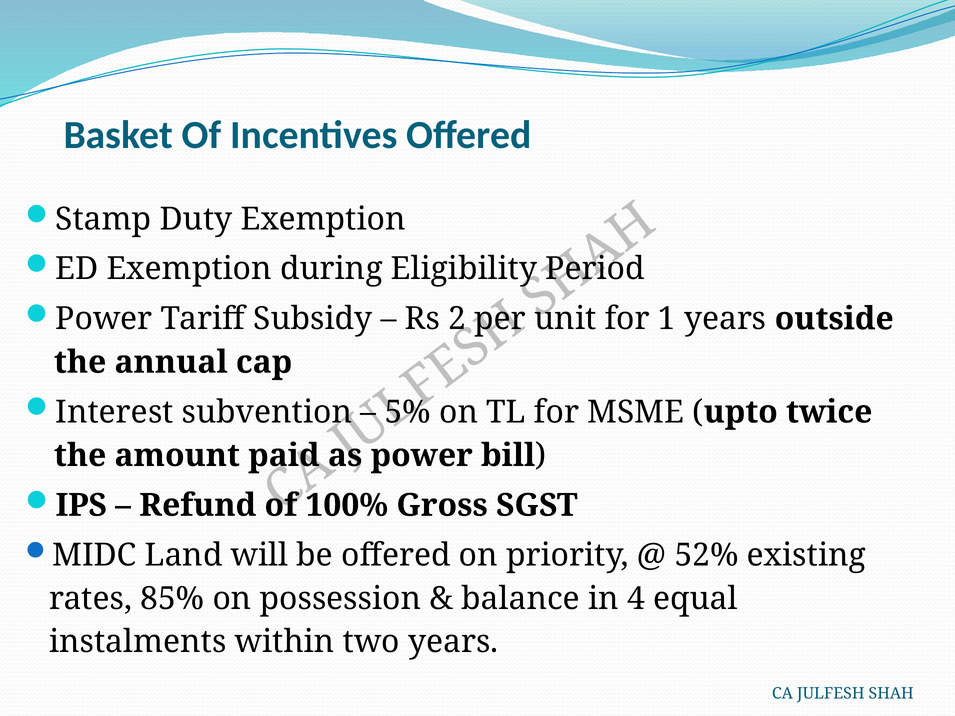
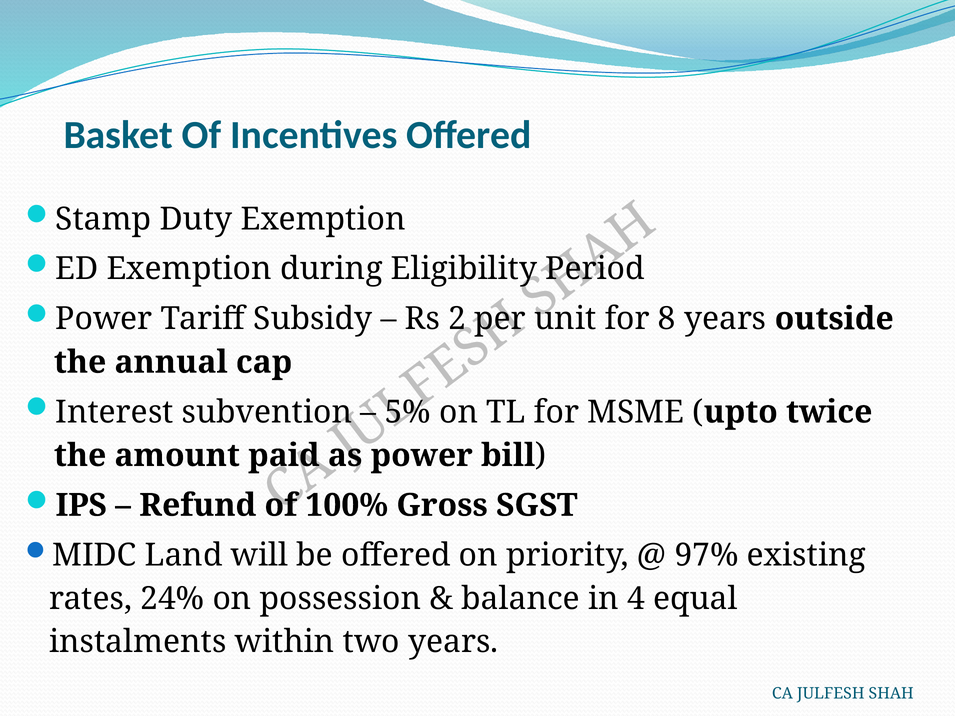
1: 1 -> 8
52%: 52% -> 97%
85%: 85% -> 24%
